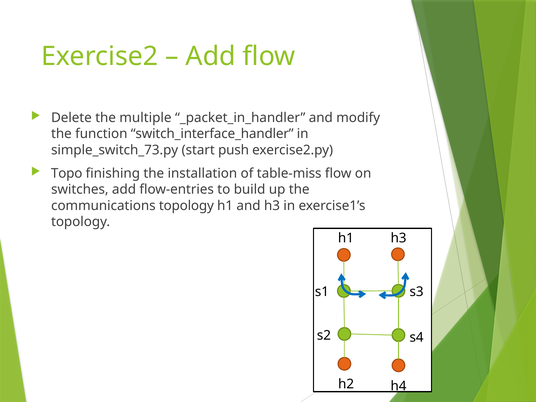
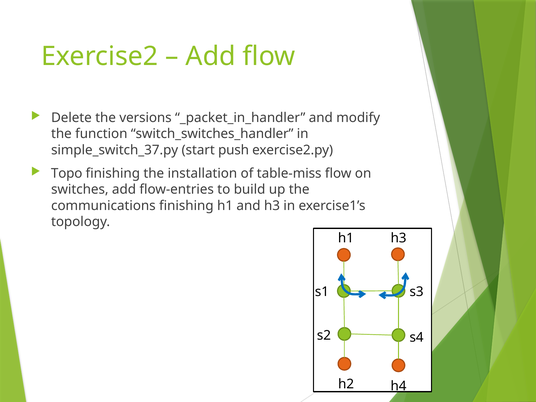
multiple: multiple -> versions
switch_interface_handler: switch_interface_handler -> switch_switches_handler
simple_switch_73.py: simple_switch_73.py -> simple_switch_37.py
communications topology: topology -> finishing
